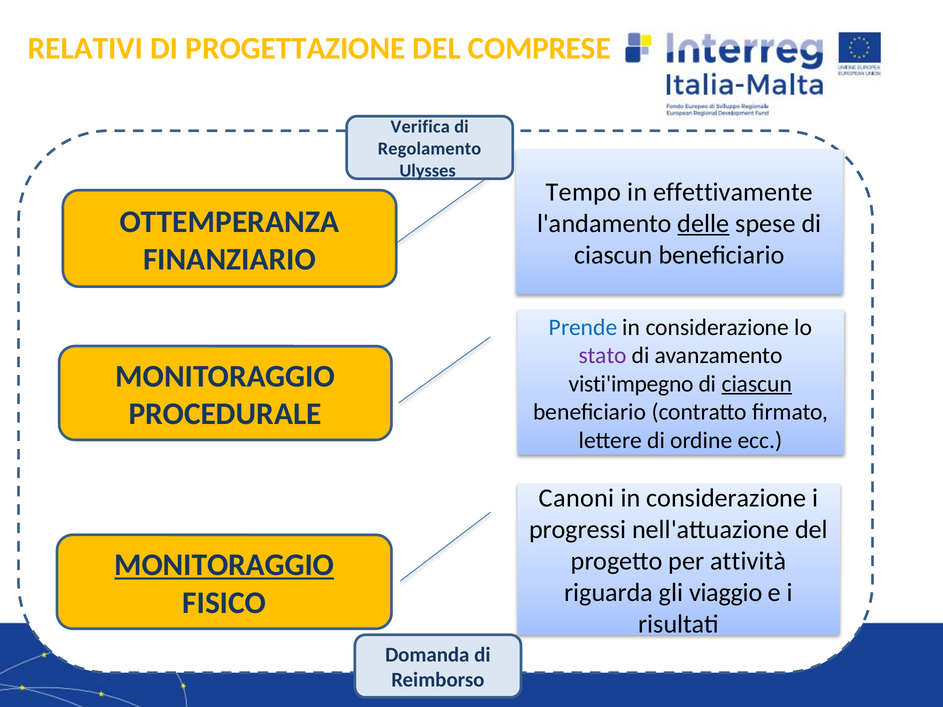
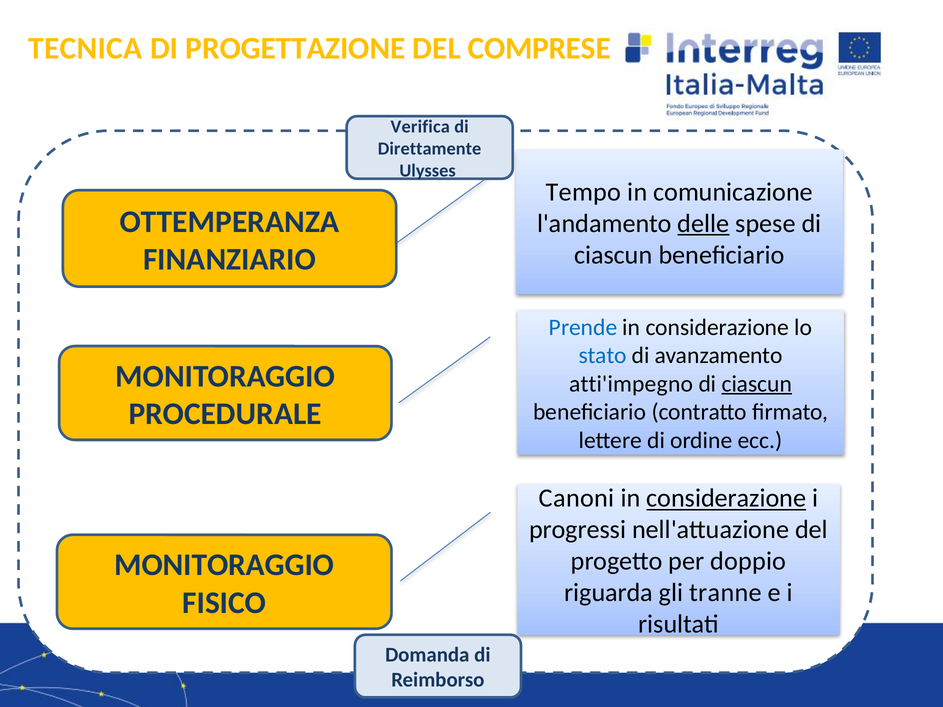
RELATIVI: RELATIVI -> TECNICA
Regolamento: Regolamento -> Direttamente
effettivamente: effettivamente -> comunicazione
stato colour: purple -> blue
visti'impegno: visti'impegno -> atti'impegno
considerazione at (726, 498) underline: none -> present
attività: attività -> doppio
MONITORAGGIO at (224, 565) underline: present -> none
viaggio: viaggio -> tranne
